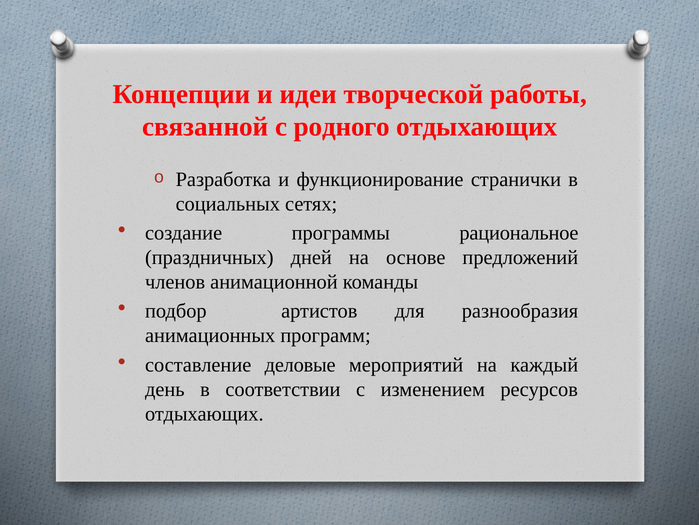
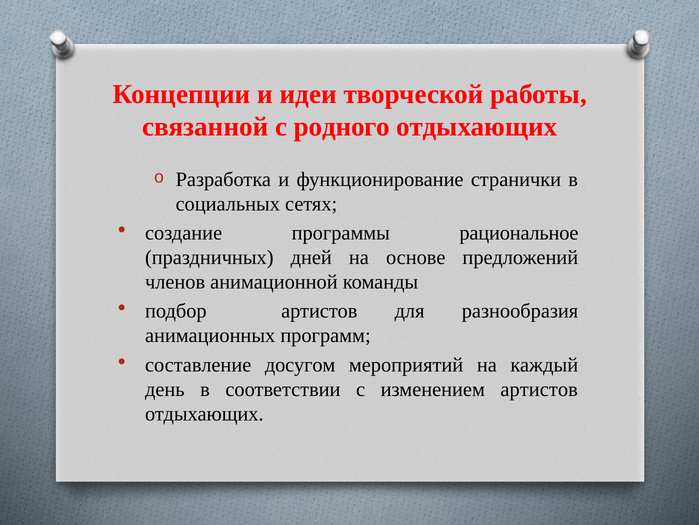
деловые: деловые -> досугом
изменением ресурсов: ресурсов -> артистов
